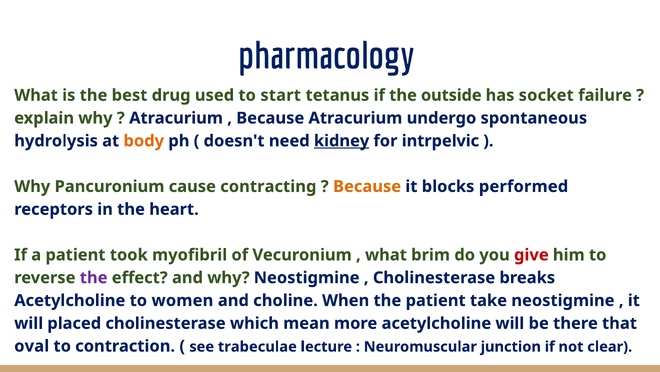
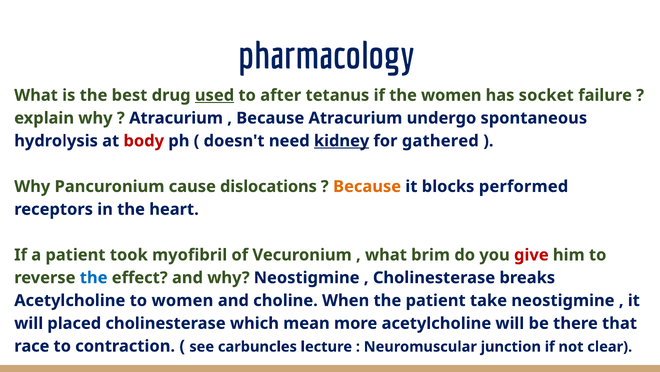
used underline: none -> present
start: start -> after
the outside: outside -> women
body colour: orange -> red
intrpelvic: intrpelvic -> gathered
contracting: contracting -> dislocations
the at (94, 277) colour: purple -> blue
oval: oval -> race
trabeculae: trabeculae -> carbuncles
